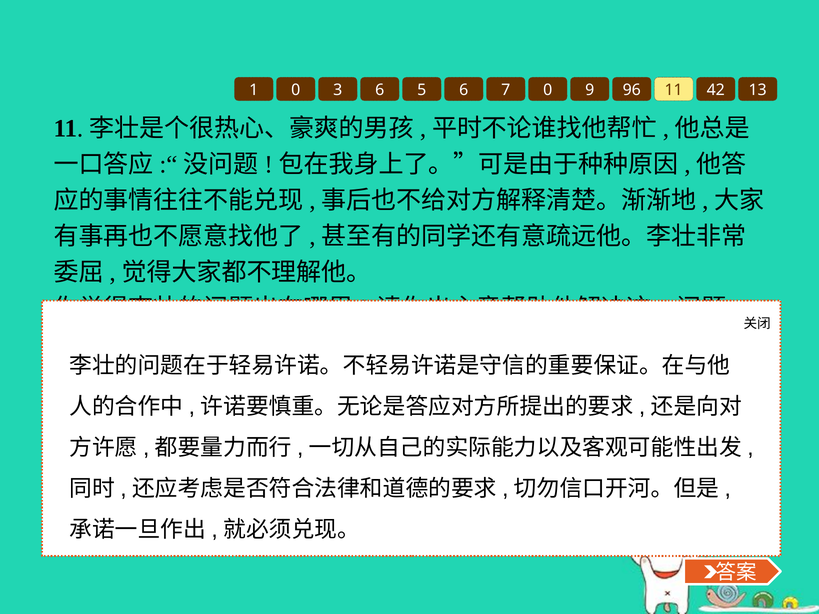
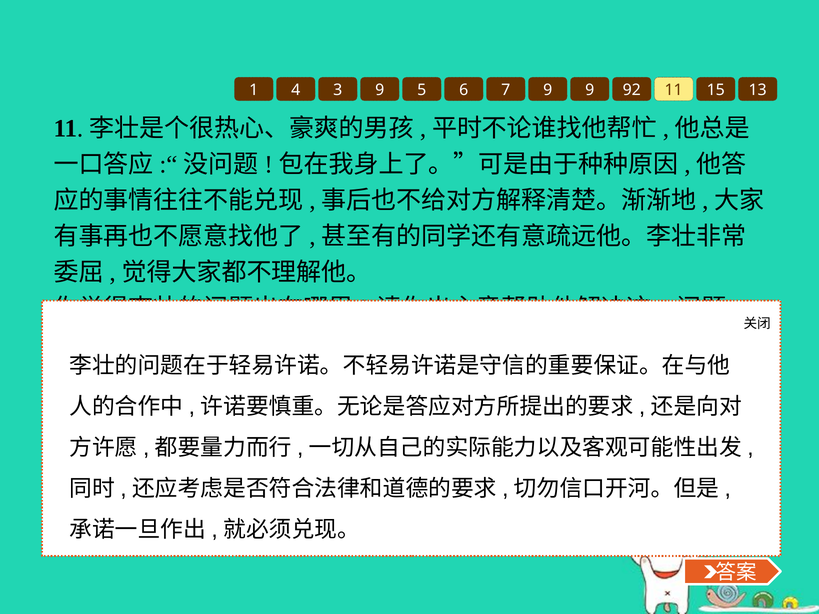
1 0: 0 -> 4
3 6: 6 -> 9
7 0: 0 -> 9
96: 96 -> 92
42: 42 -> 15
